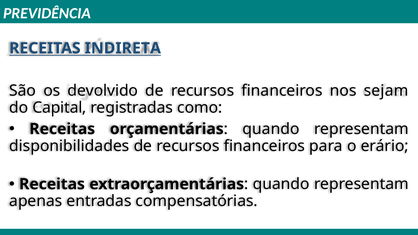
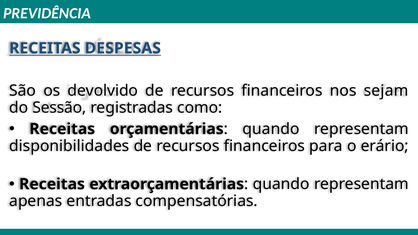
INDIRETA: INDIRETA -> DESPESAS
Capital: Capital -> Sessão
